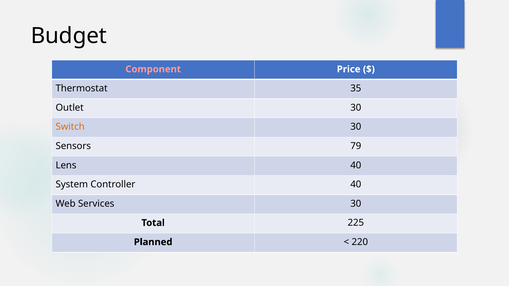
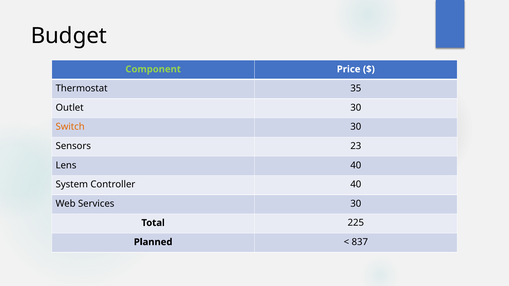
Component colour: pink -> light green
79: 79 -> 23
220: 220 -> 837
